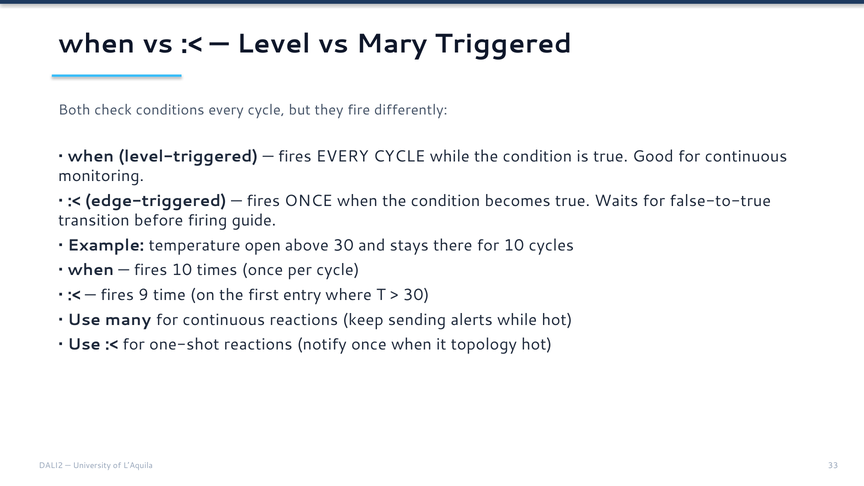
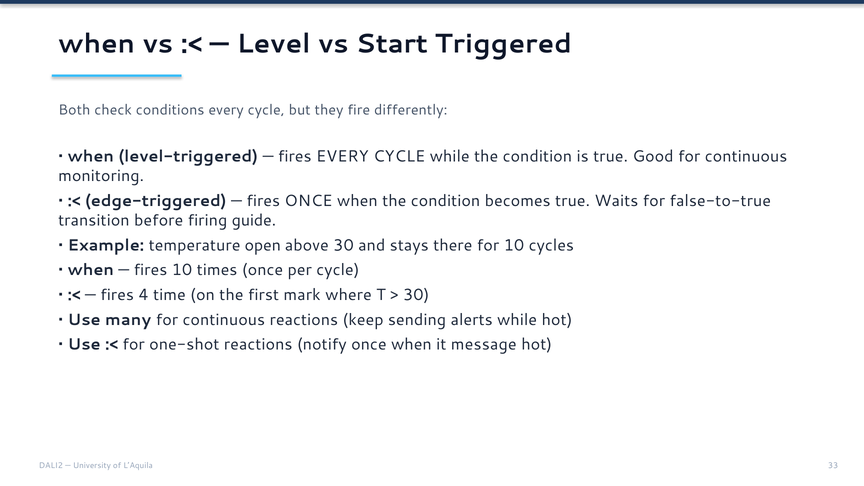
Mary: Mary -> Start
9: 9 -> 4
entry: entry -> mark
topology: topology -> message
